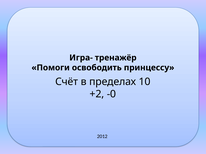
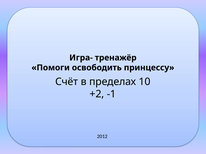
-0: -0 -> -1
